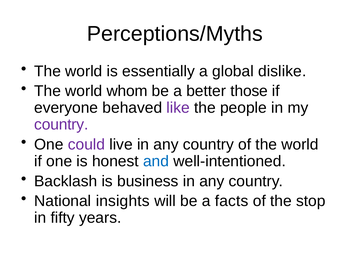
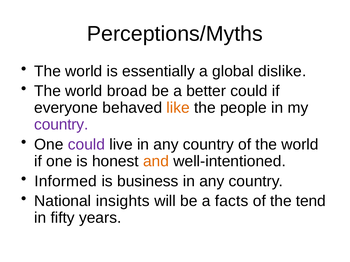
whom: whom -> broad
better those: those -> could
like colour: purple -> orange
and colour: blue -> orange
Backlash: Backlash -> Informed
stop: stop -> tend
